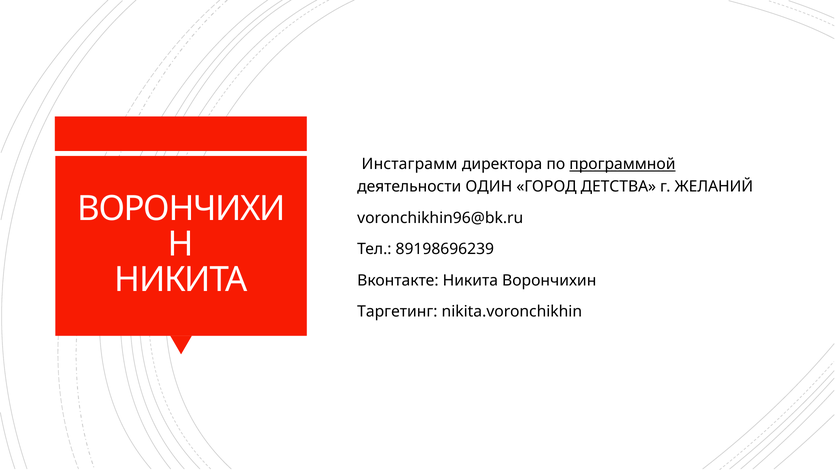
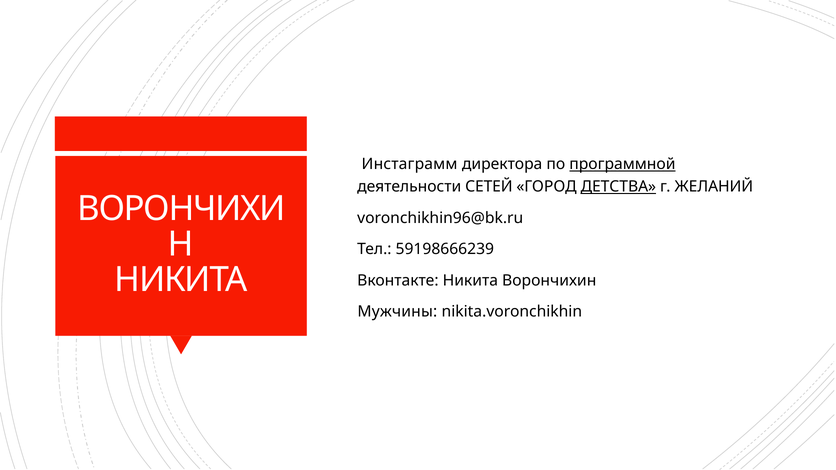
ОДИН: ОДИН -> СЕТЕЙ
ДЕТСТВА underline: none -> present
89198696239: 89198696239 -> 59198666239
Таргетинг: Таргетинг -> Мужчины
